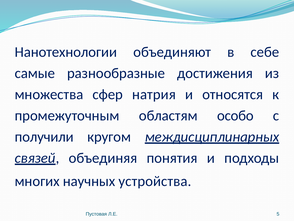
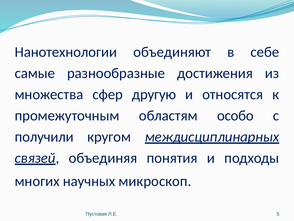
натрия: натрия -> другую
устройства: устройства -> микроскоп
